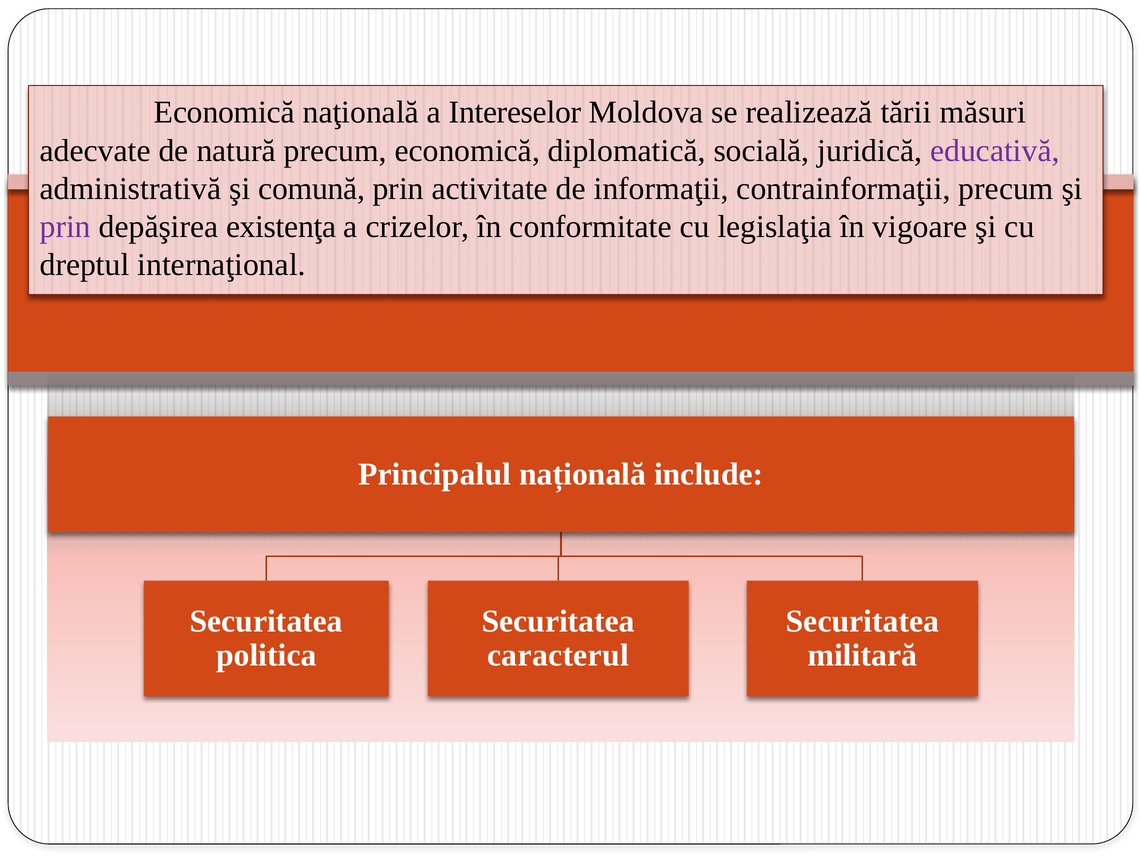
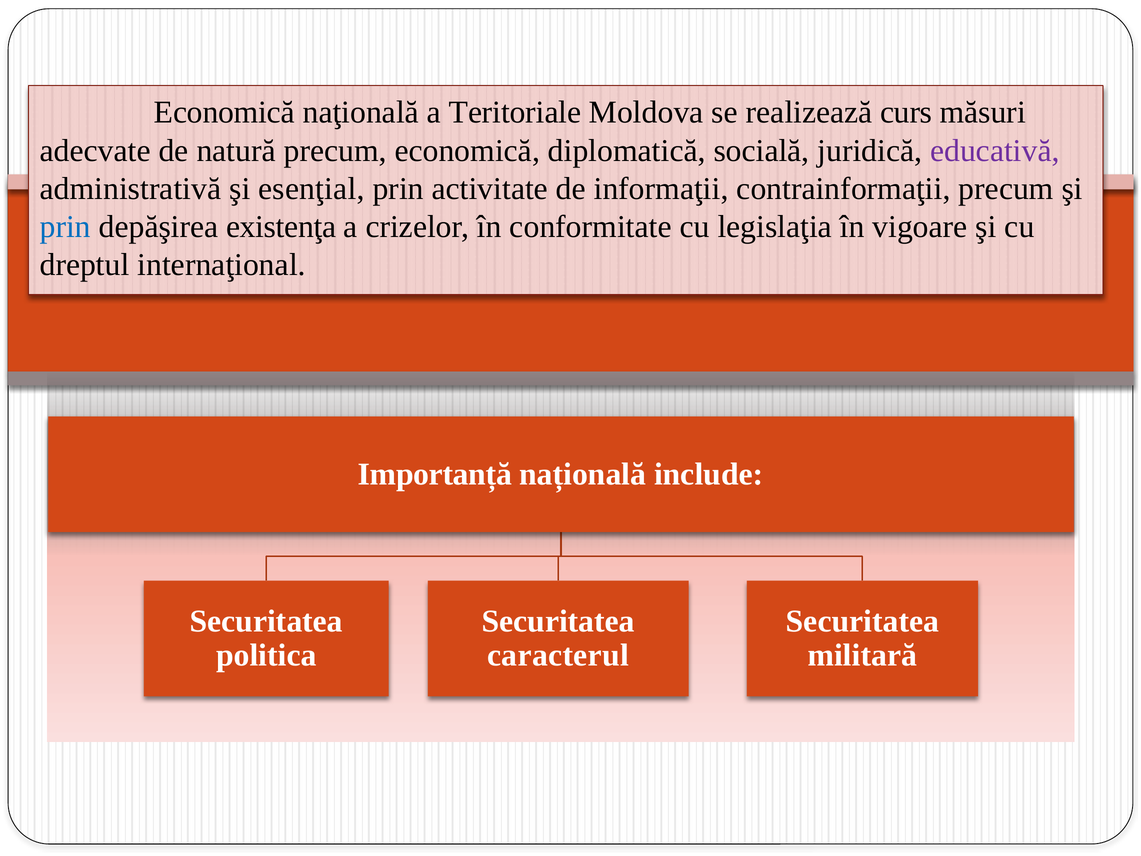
Intereselor: Intereselor -> Teritoriale
tării: tării -> curs
comună: comună -> esenţial
prin at (65, 227) colour: purple -> blue
Principalul: Principalul -> Importanță
